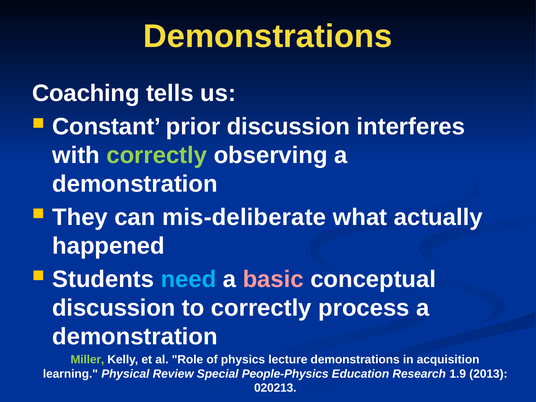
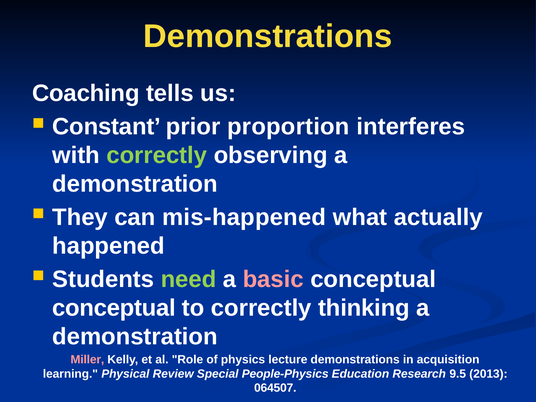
prior discussion: discussion -> proportion
mis-deliberate: mis-deliberate -> mis-happened
need colour: light blue -> light green
discussion at (114, 308): discussion -> conceptual
process: process -> thinking
Miller colour: light green -> pink
1.9: 1.9 -> 9.5
020213: 020213 -> 064507
